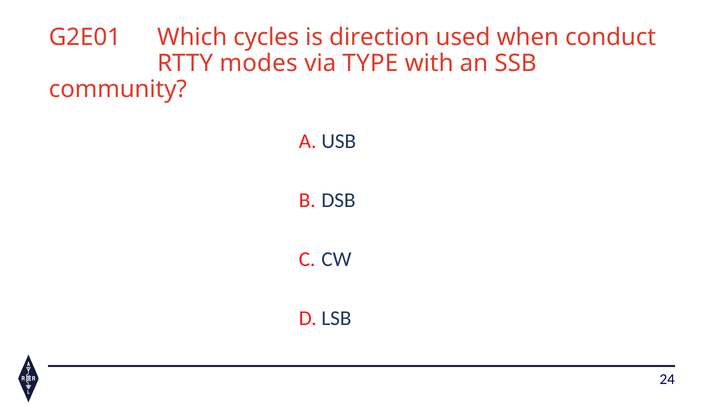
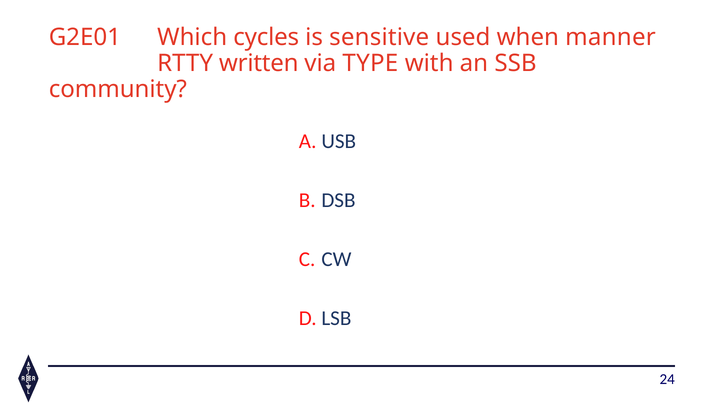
direction: direction -> sensitive
conduct: conduct -> manner
modes: modes -> written
